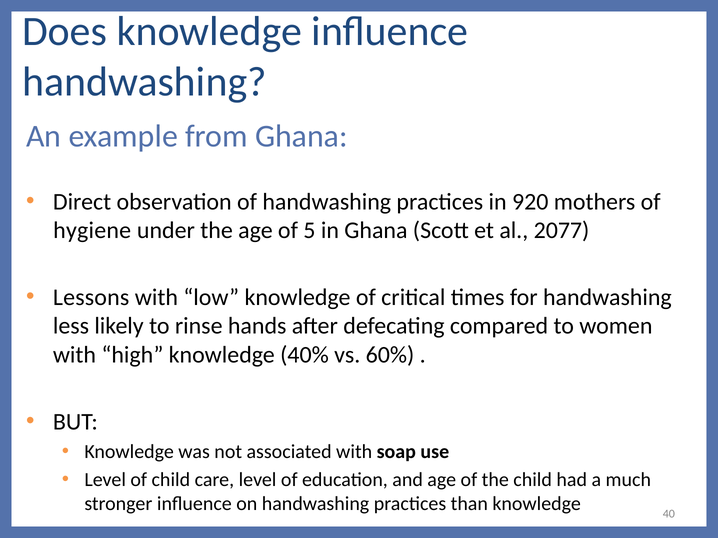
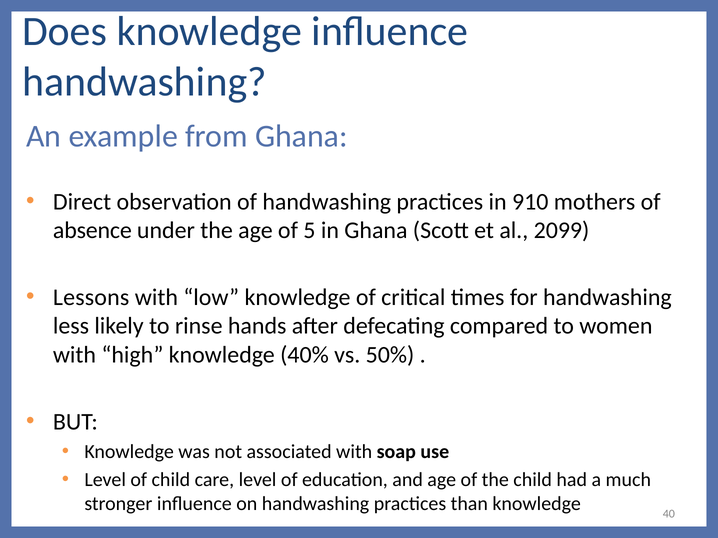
920: 920 -> 910
hygiene: hygiene -> absence
2077: 2077 -> 2099
60%: 60% -> 50%
